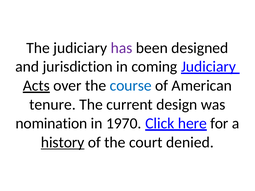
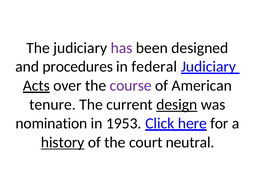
jurisdiction: jurisdiction -> procedures
coming: coming -> federal
course colour: blue -> purple
design underline: none -> present
1970: 1970 -> 1953
denied: denied -> neutral
